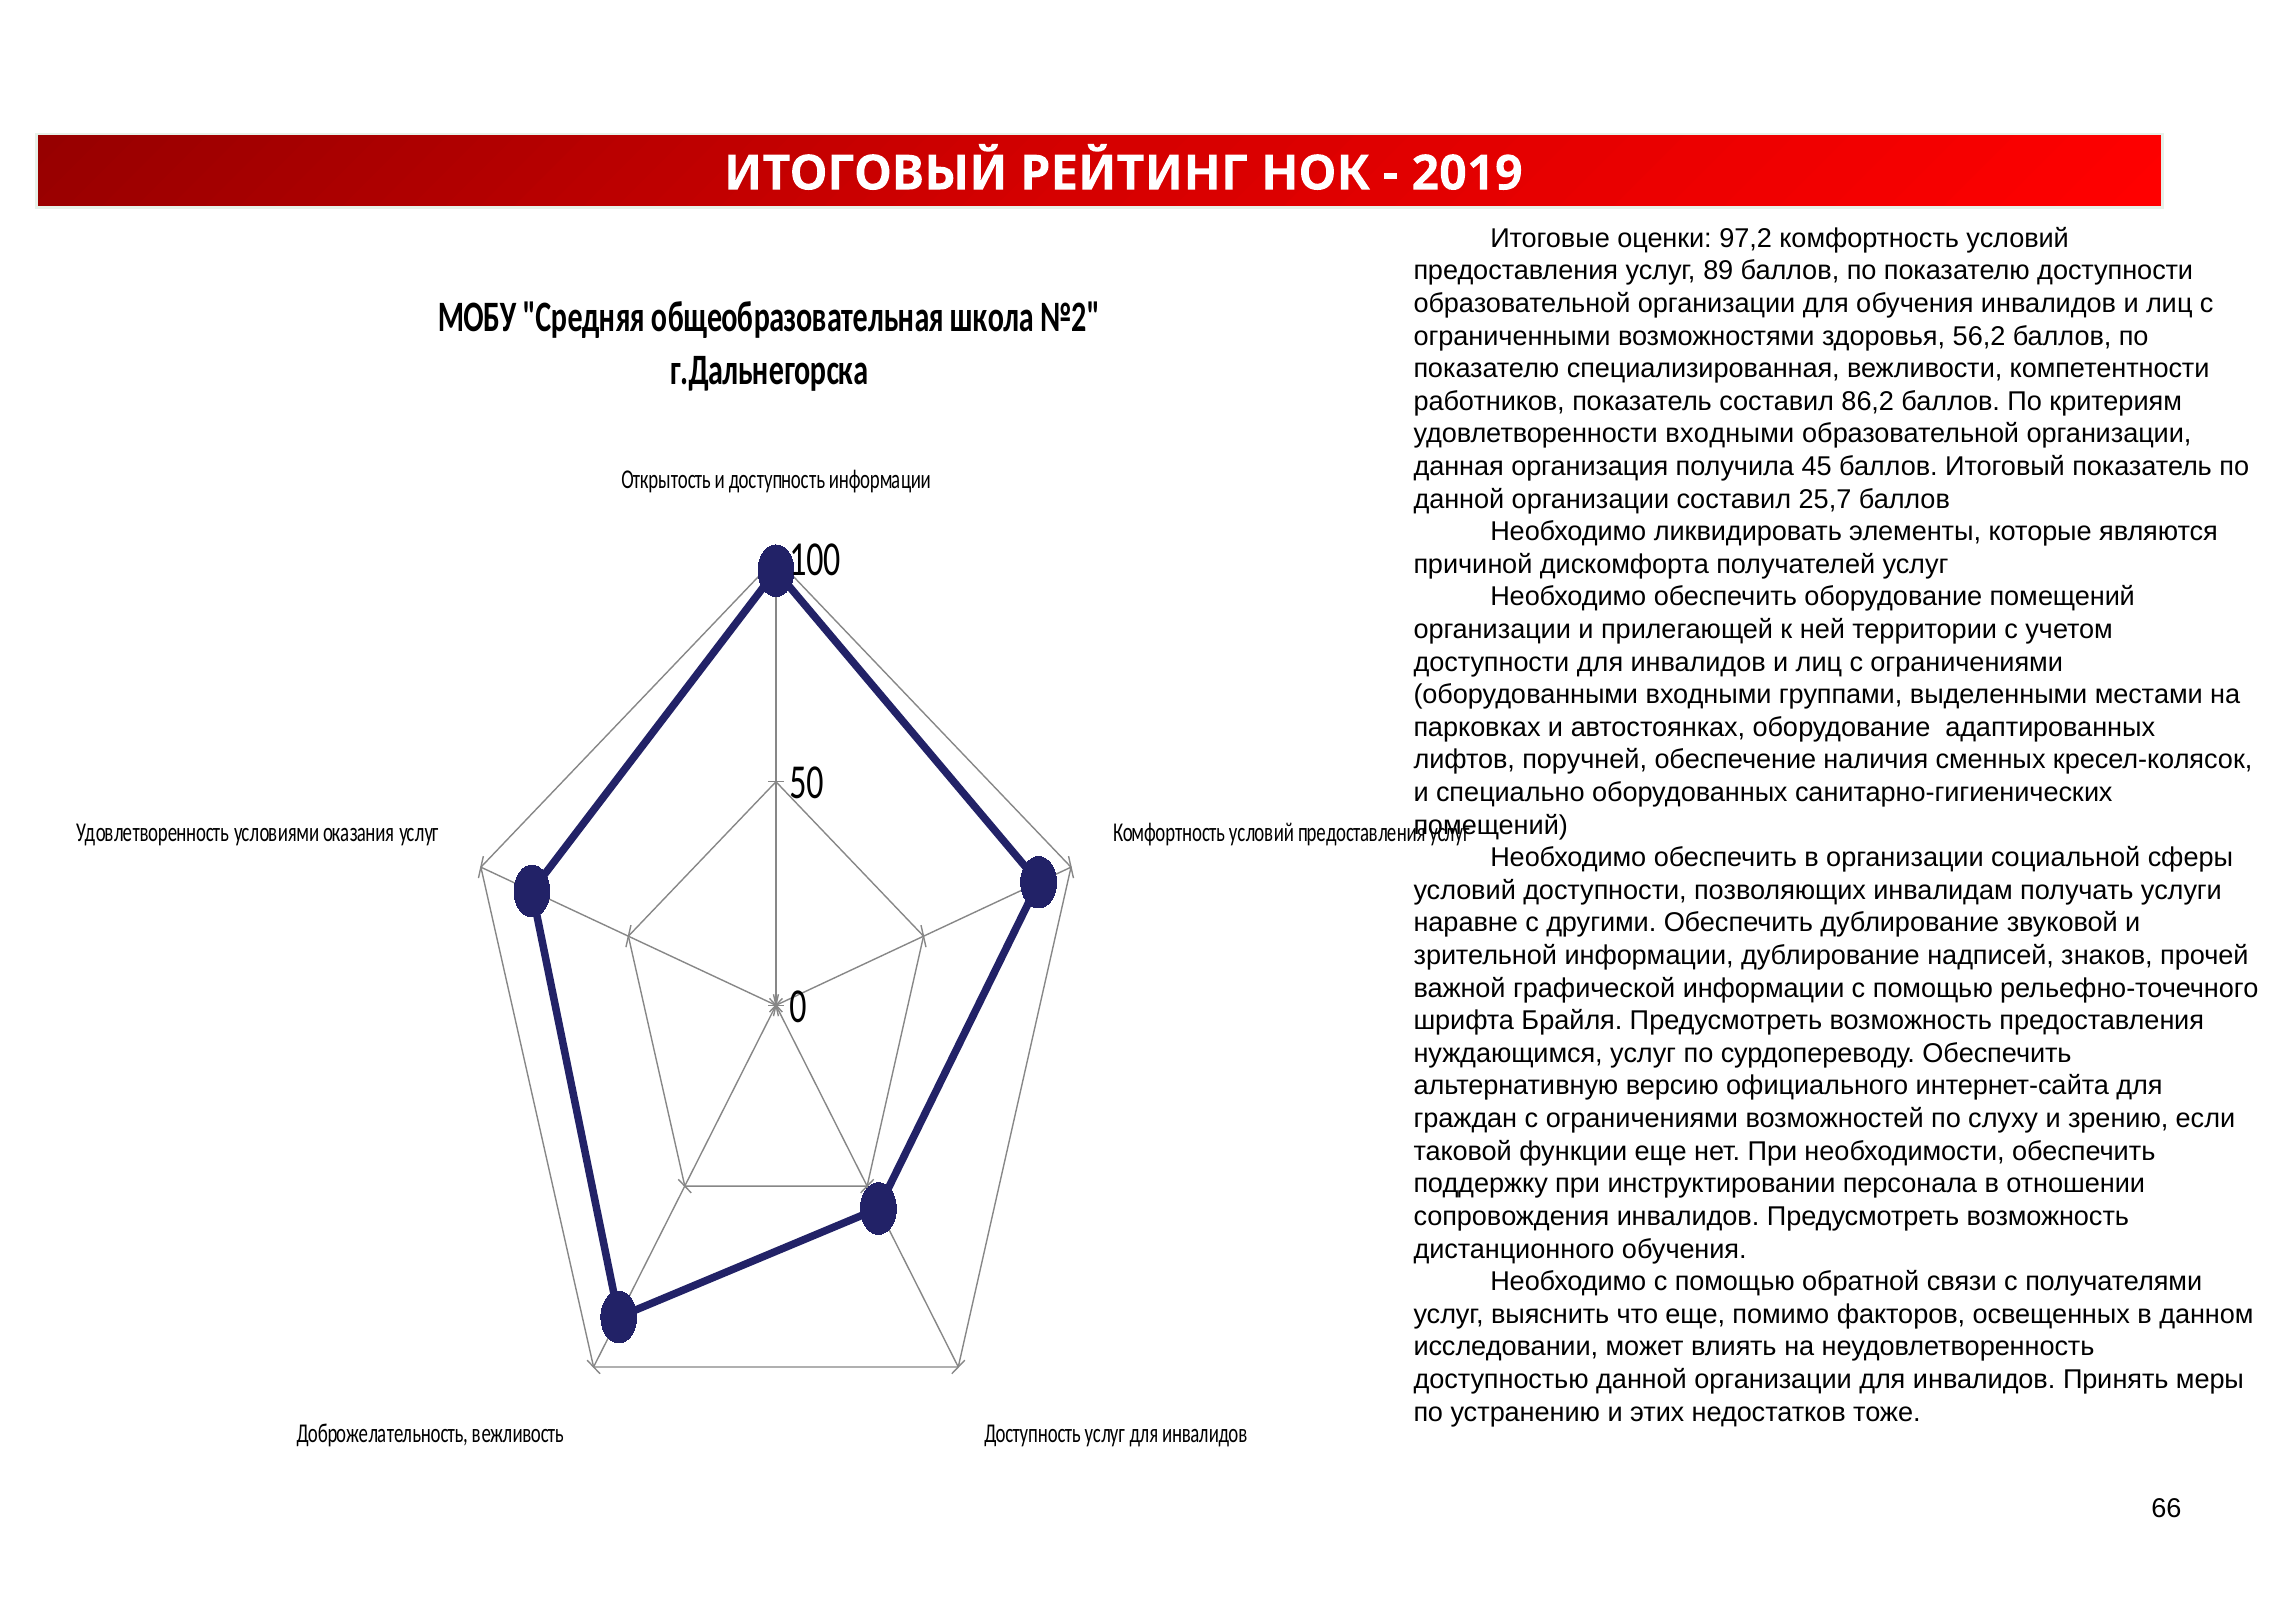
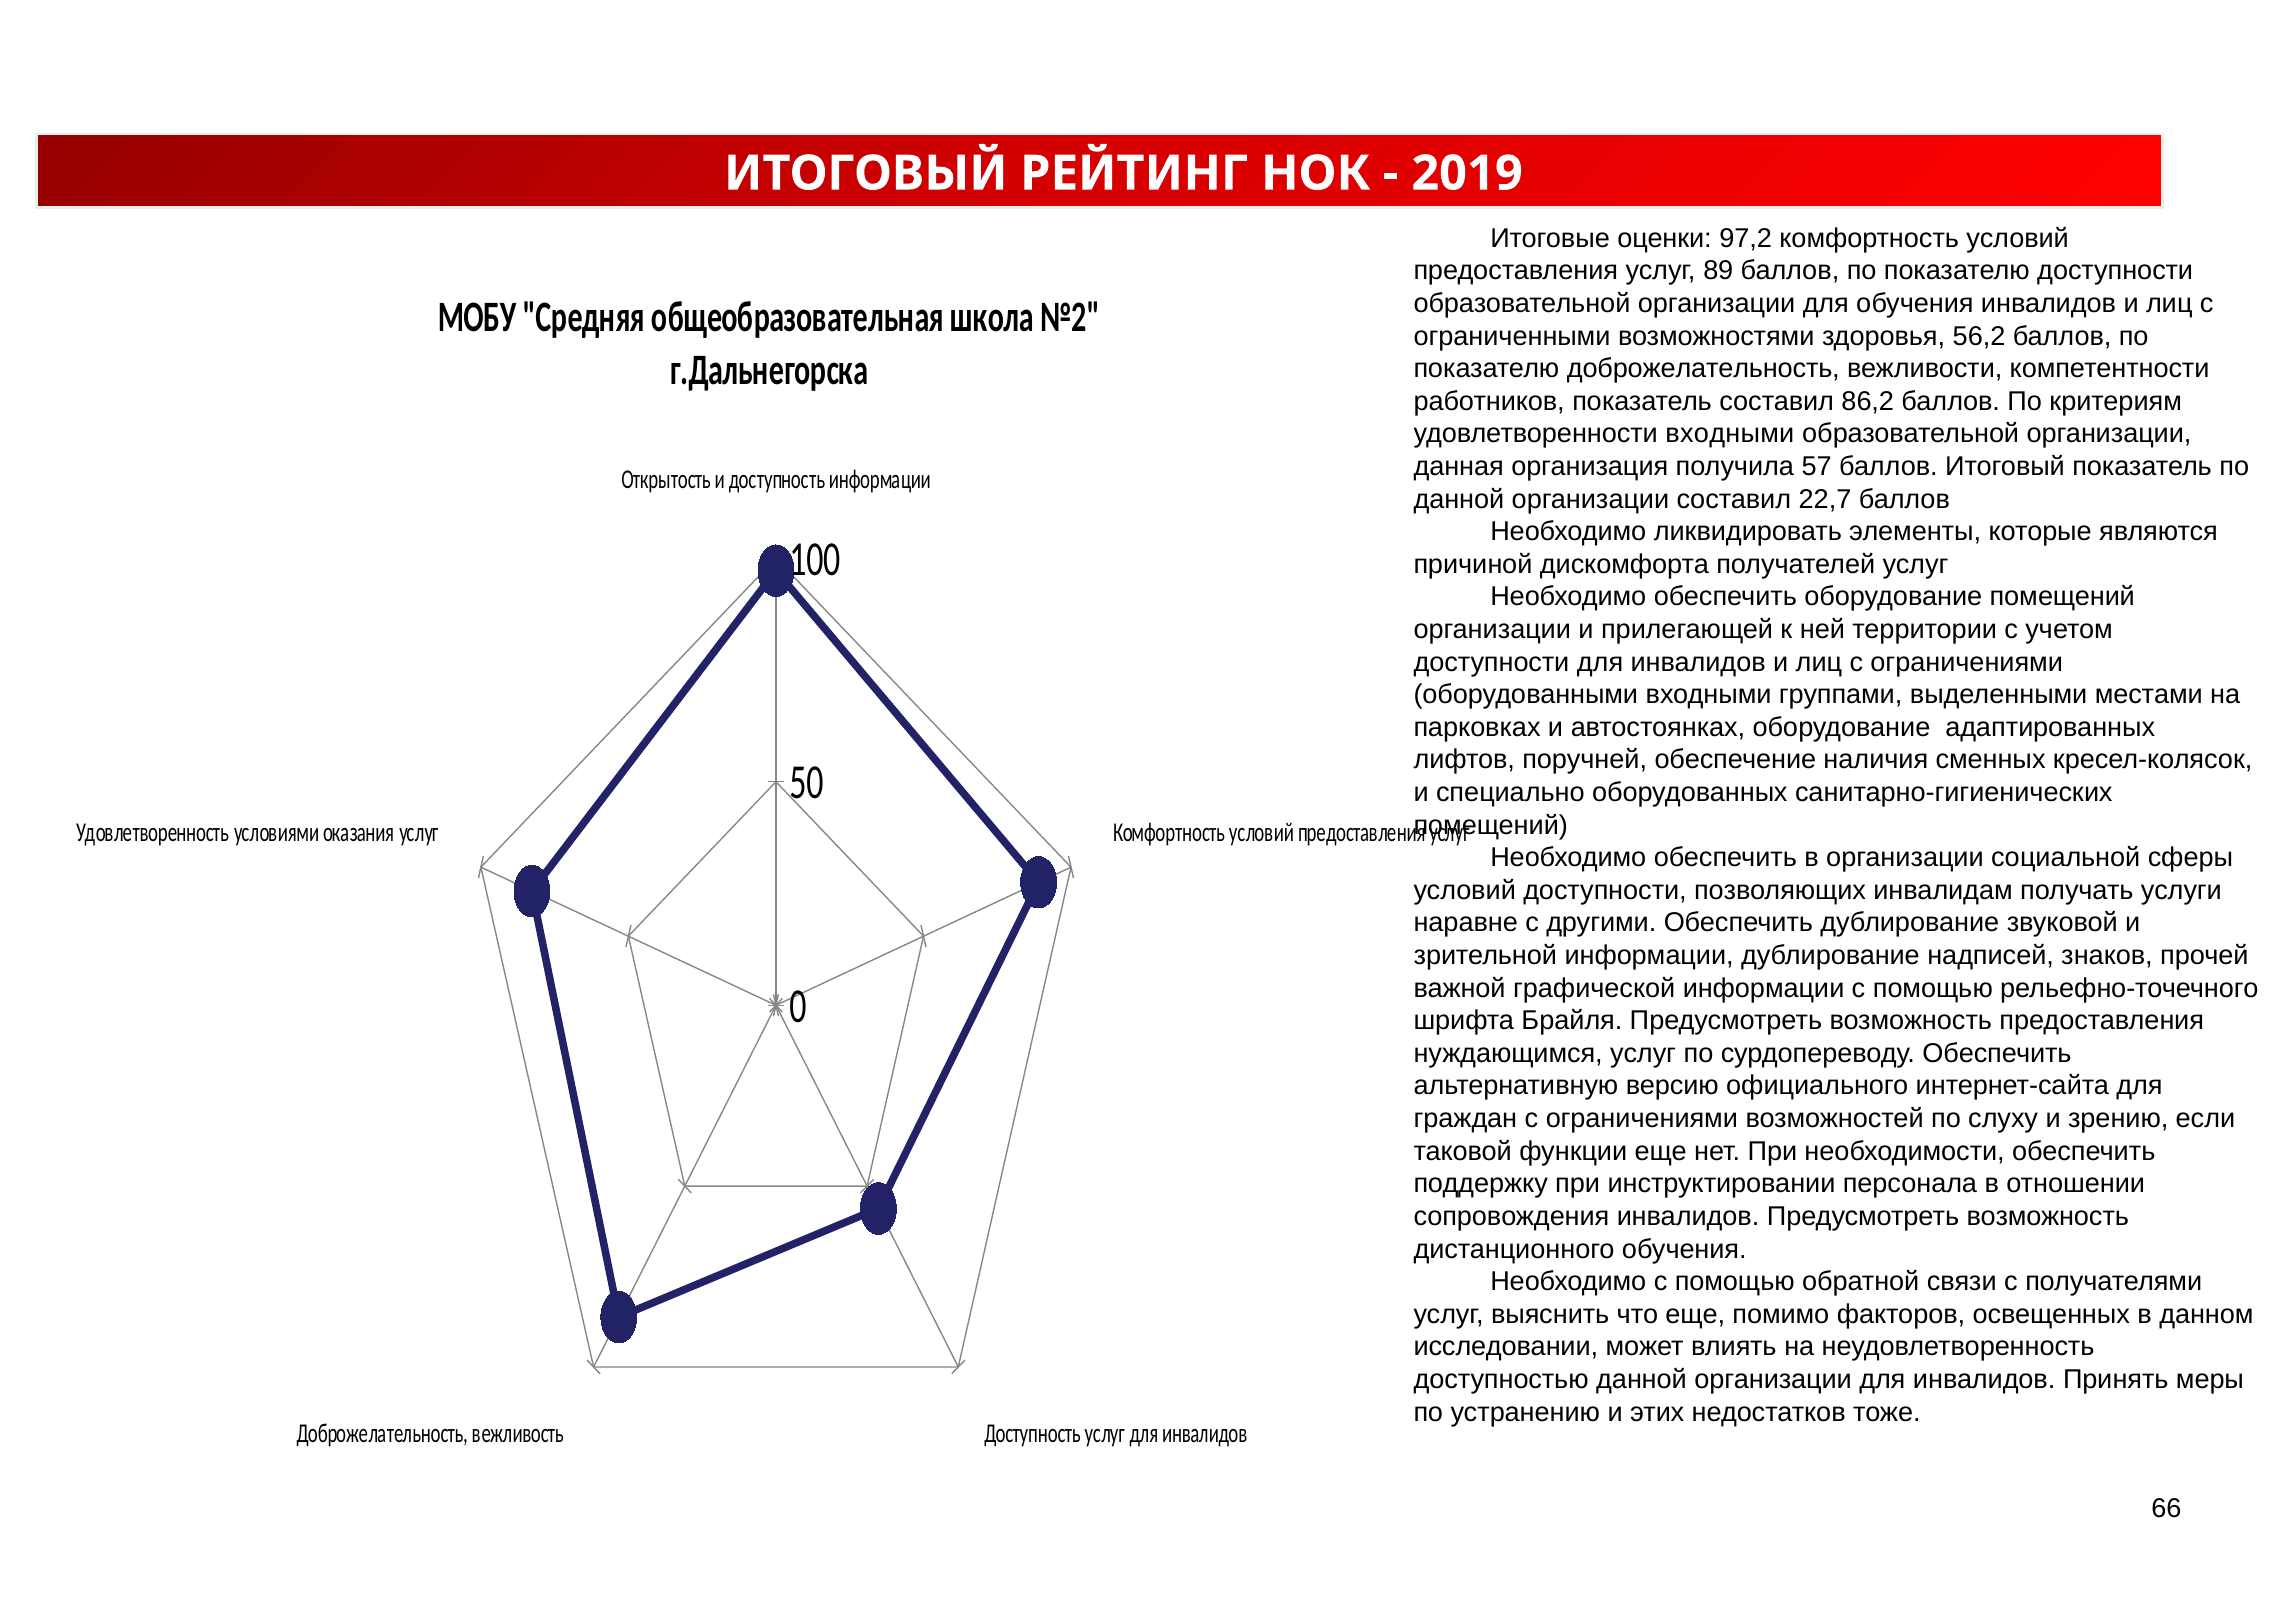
показателю специализированная: специализированная -> доброжелательность
45: 45 -> 57
25,7: 25,7 -> 22,7
